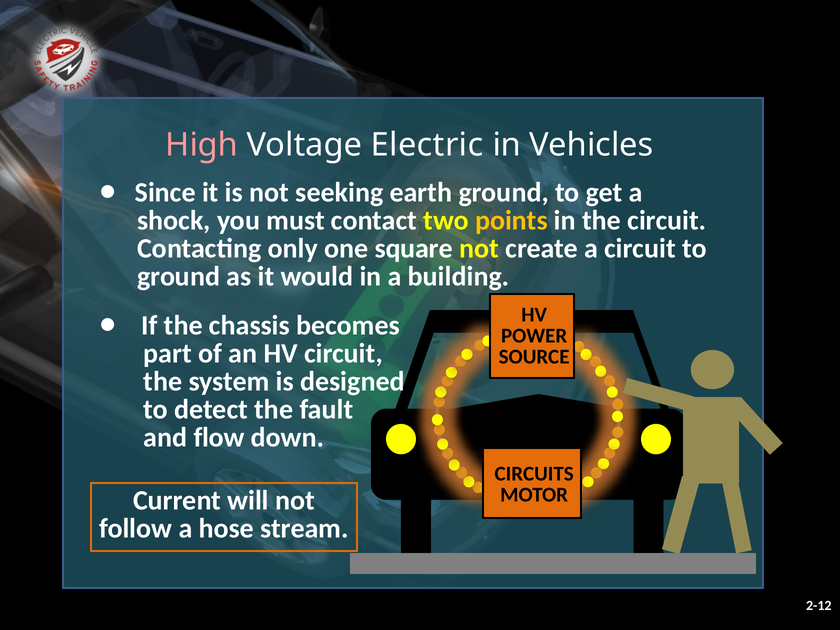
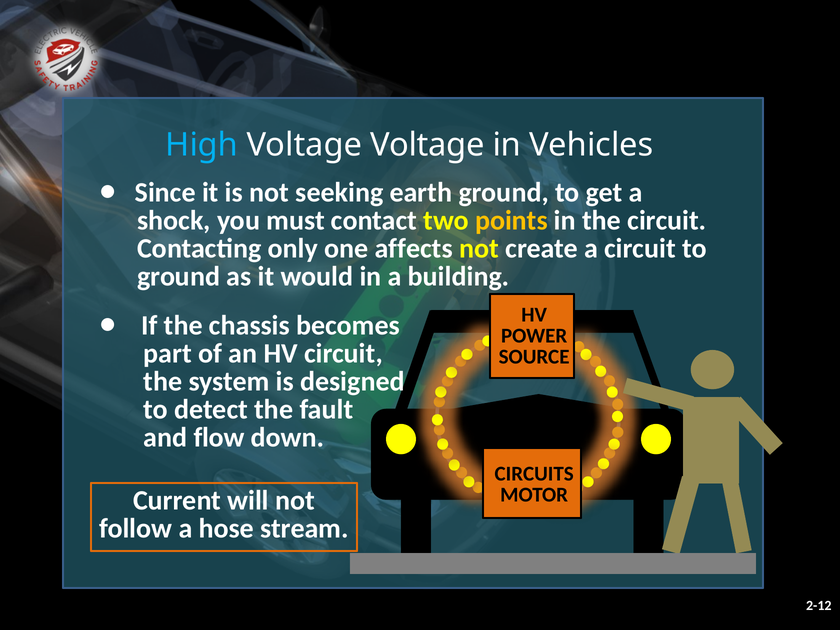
High colour: pink -> light blue
Voltage Electric: Electric -> Voltage
square: square -> affects
